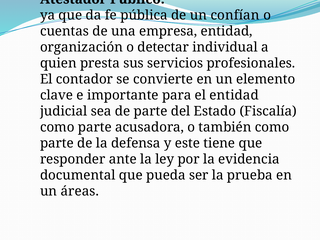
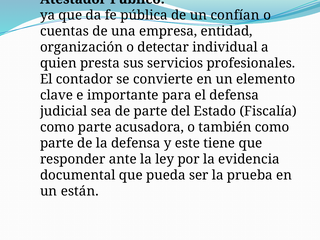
el entidad: entidad -> defensa
áreas: áreas -> están
